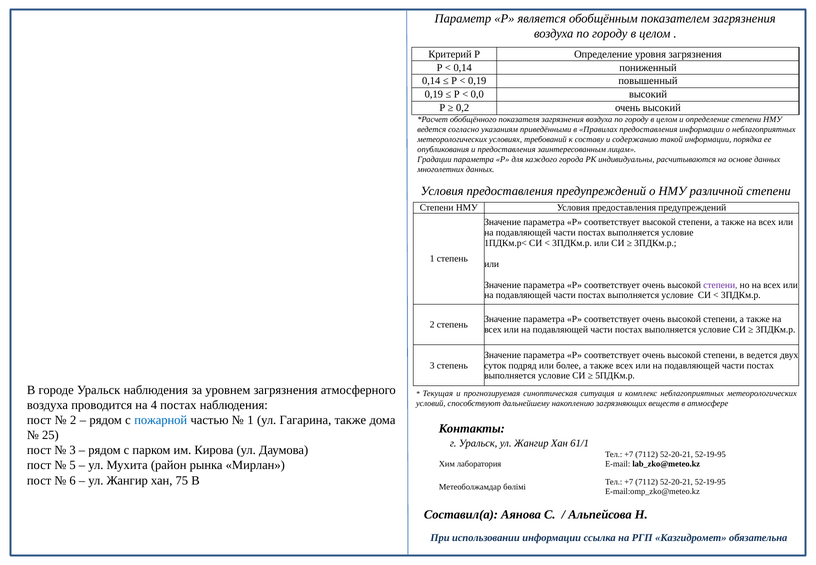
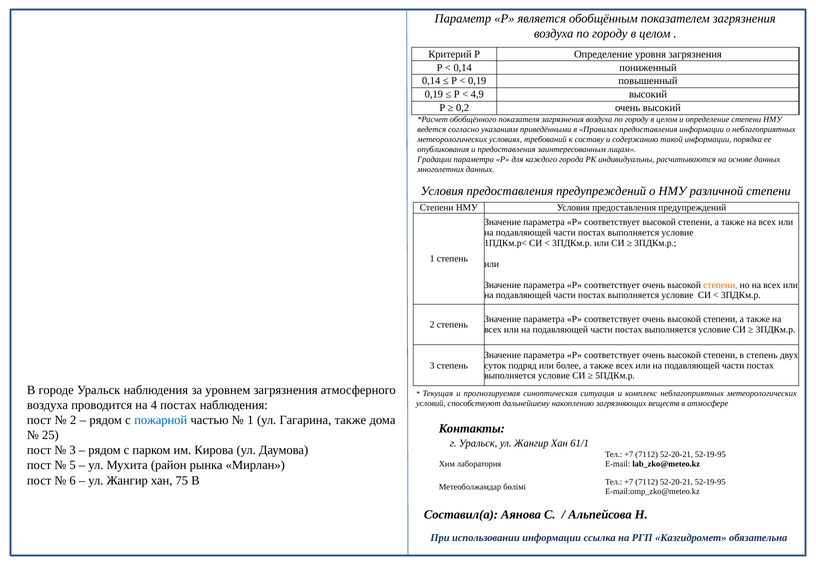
0,0: 0,0 -> 4,9
степени at (720, 285) colour: purple -> orange
в ведется: ведется -> степень
